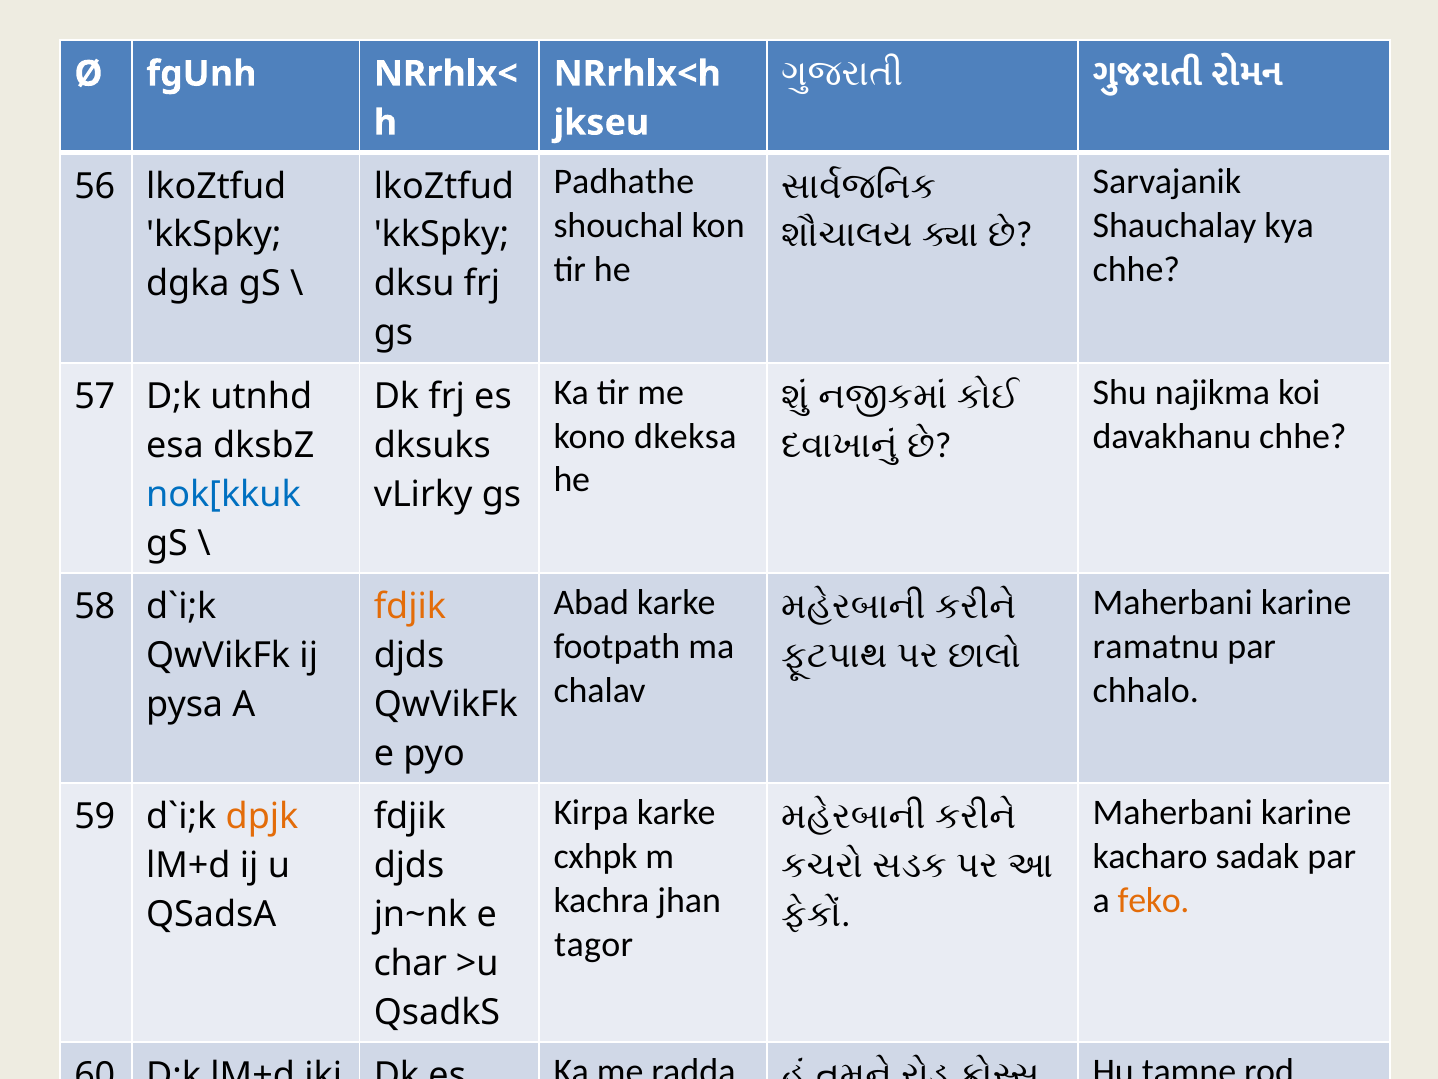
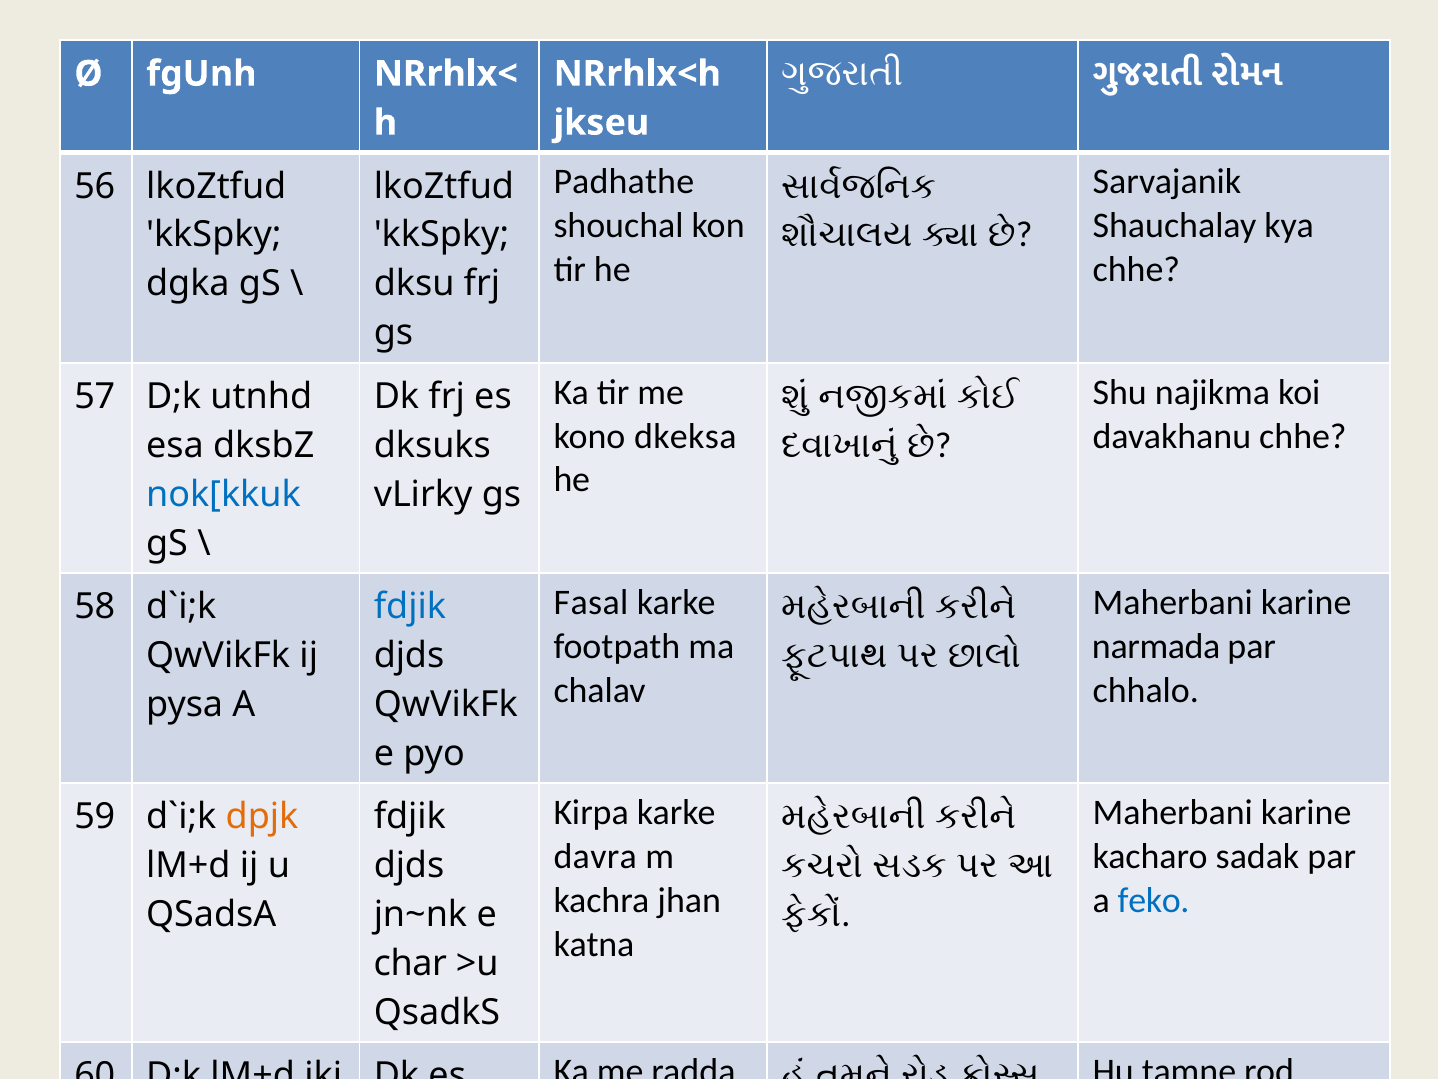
Abad: Abad -> Fasal
fdjik at (410, 606) colour: orange -> blue
ramatnu: ramatnu -> narmada
cxhpk: cxhpk -> davra
feko colour: orange -> blue
tagor: tagor -> katna
